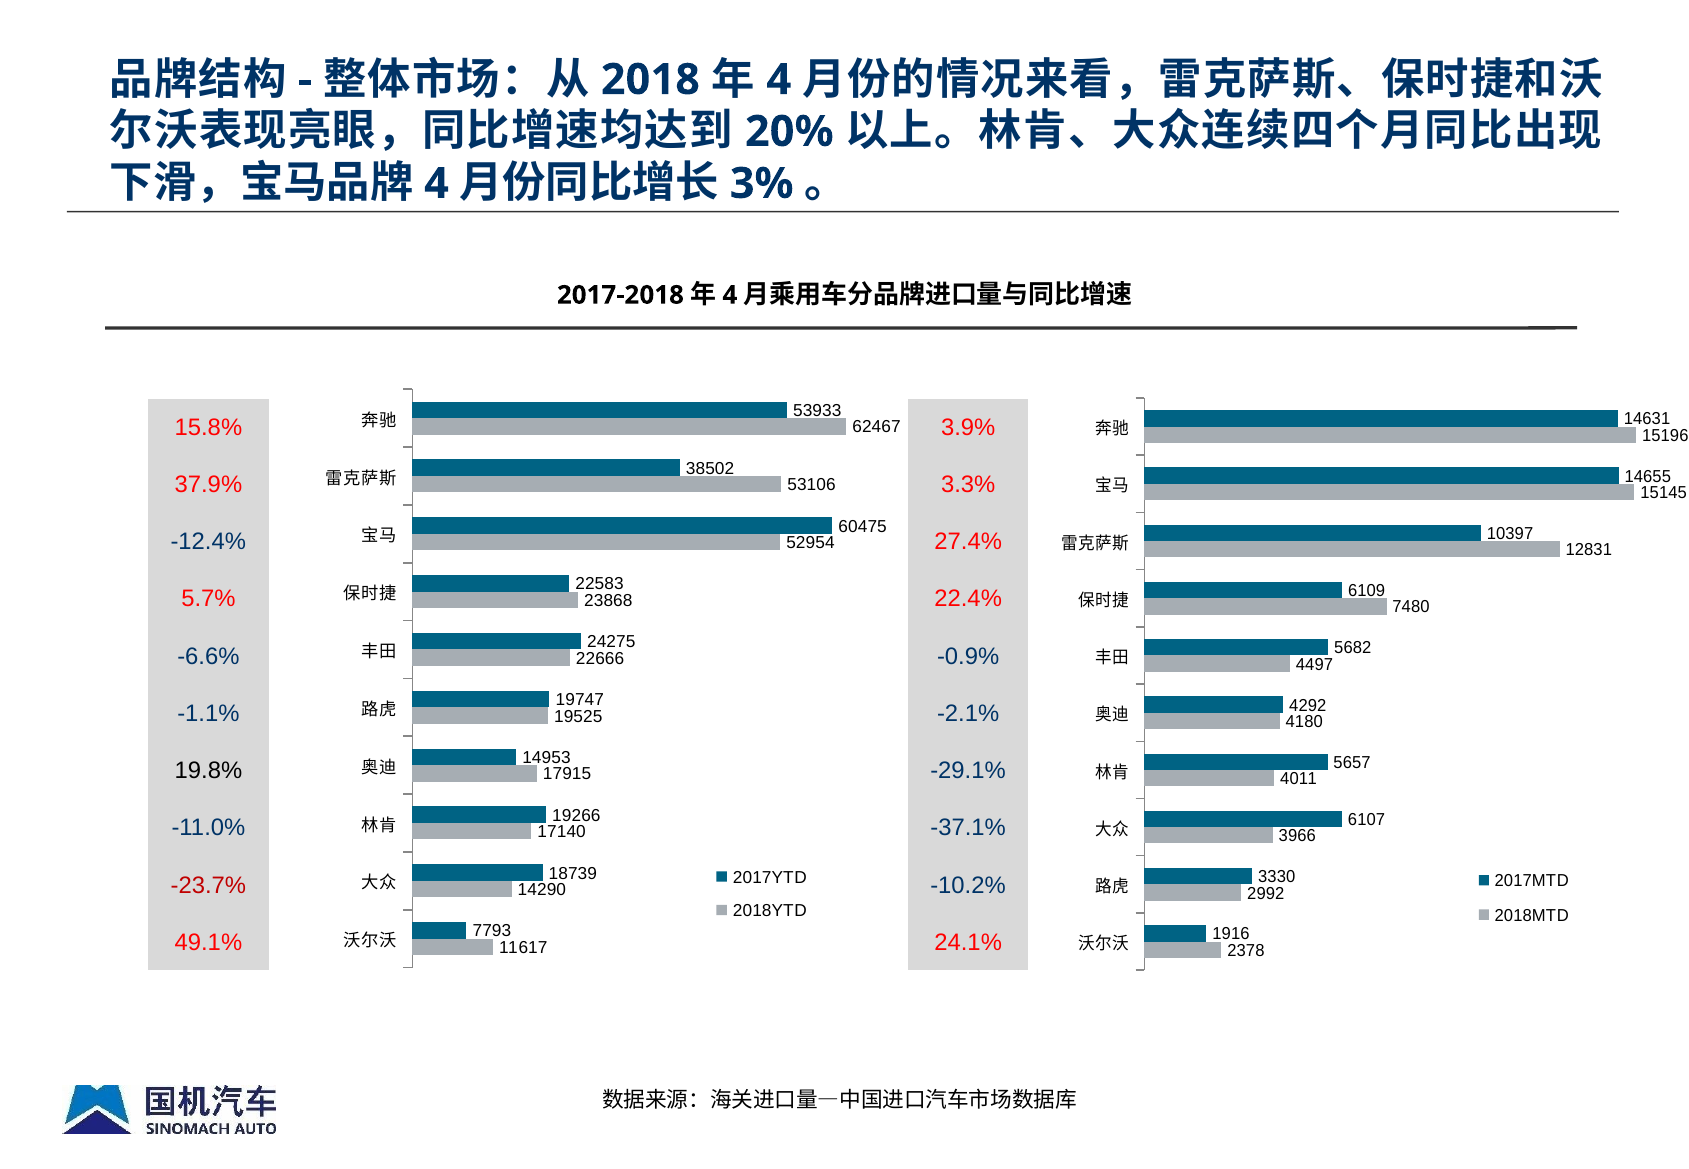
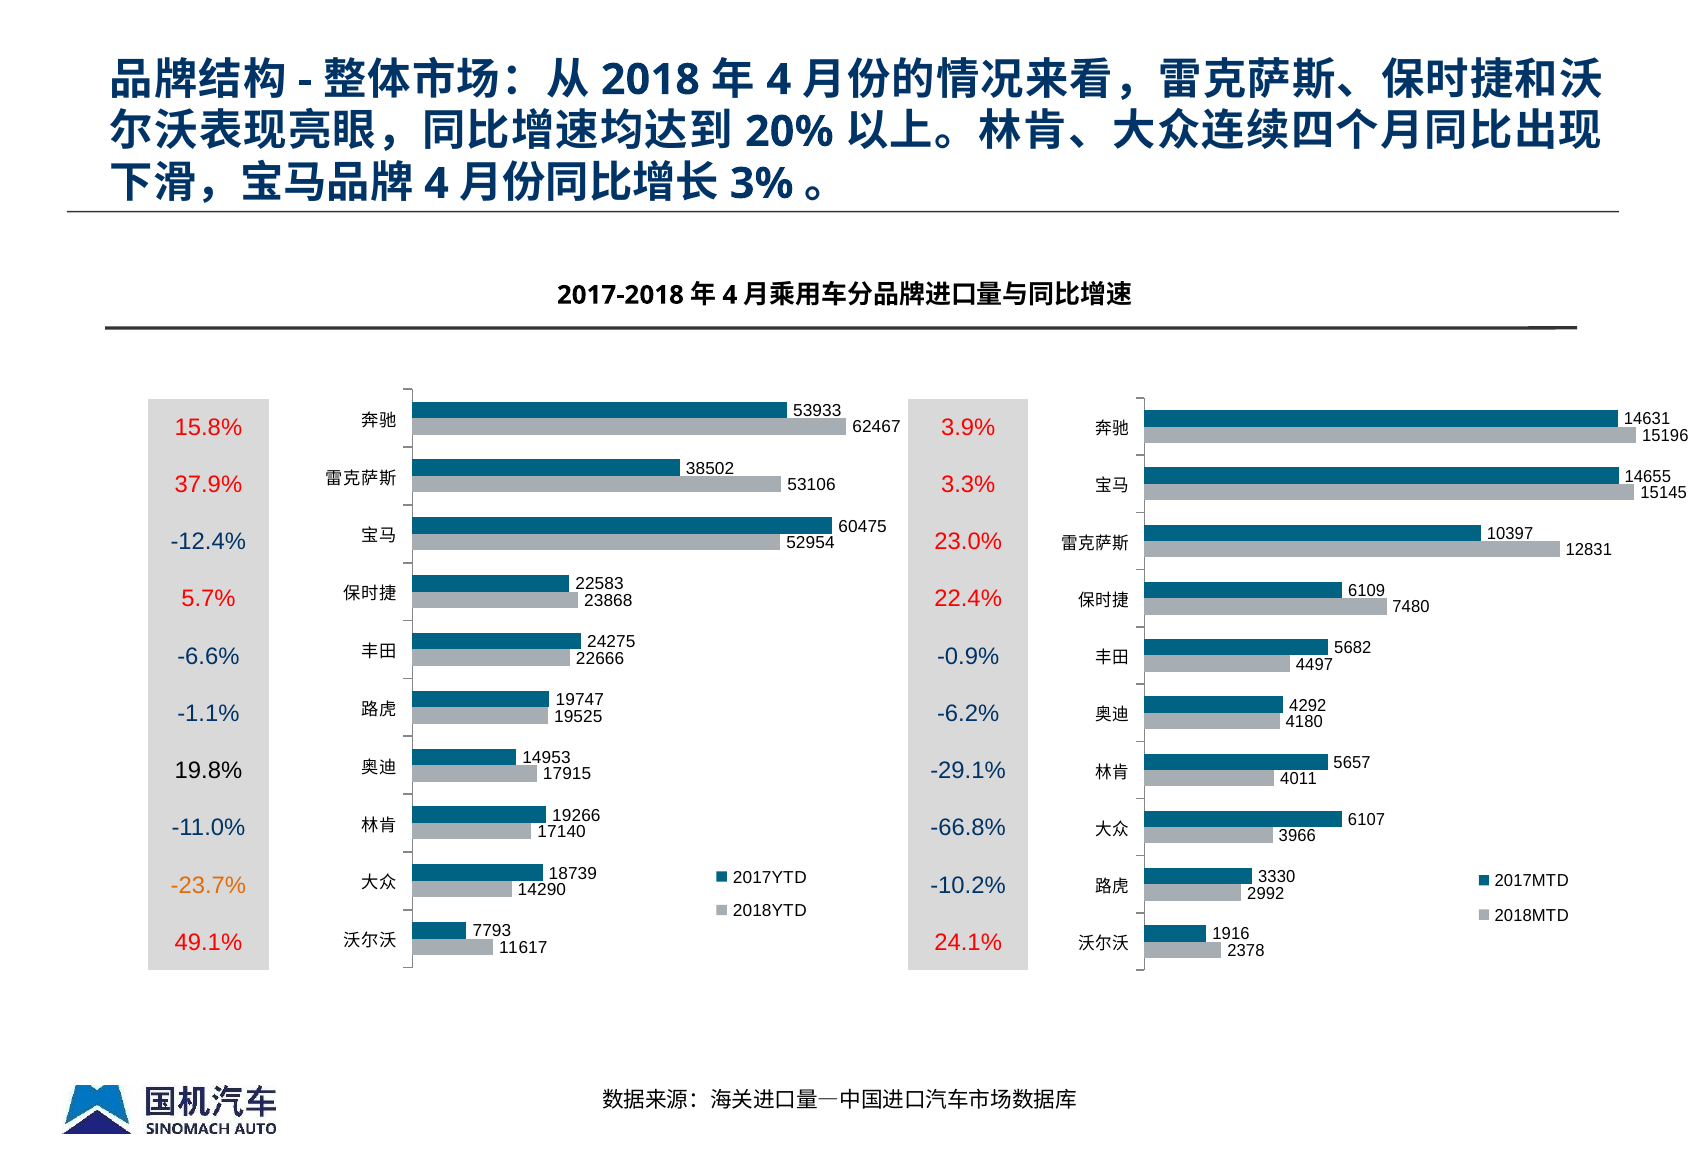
27.4%: 27.4% -> 23.0%
-2.1%: -2.1% -> -6.2%
-37.1%: -37.1% -> -66.8%
-23.7% colour: red -> orange
